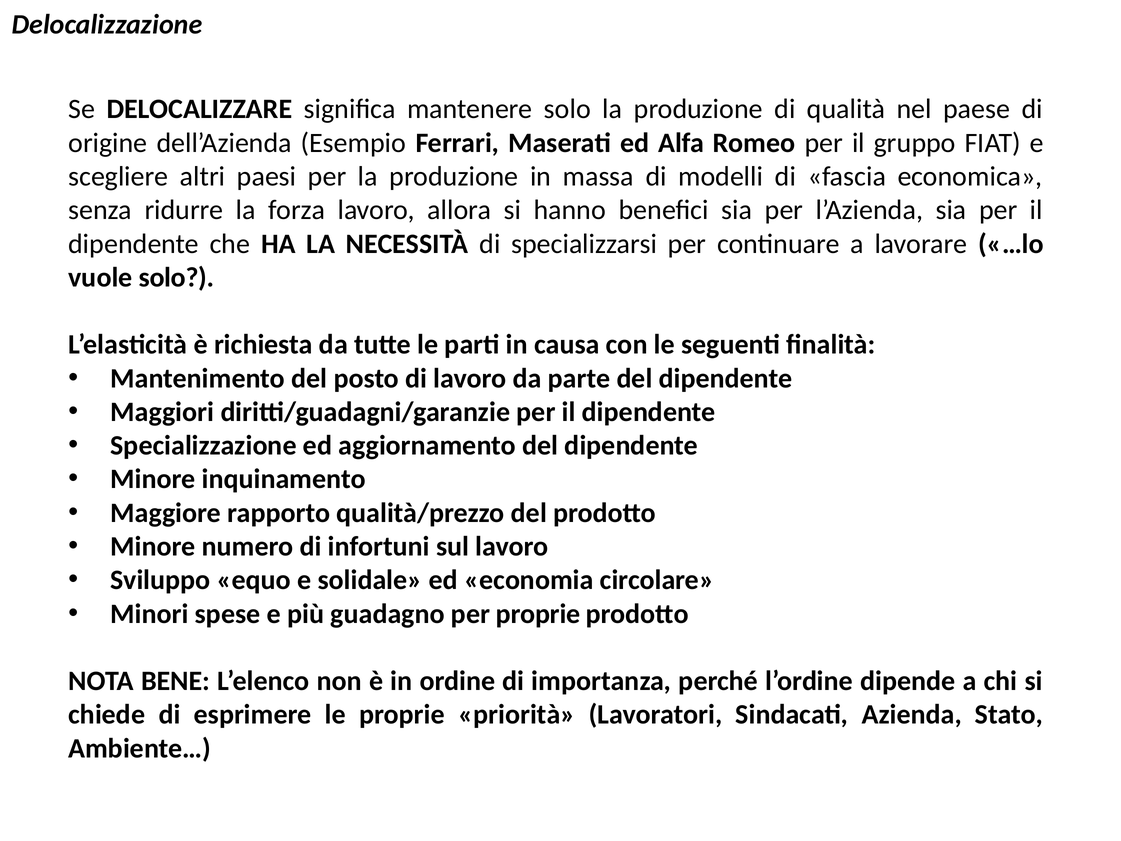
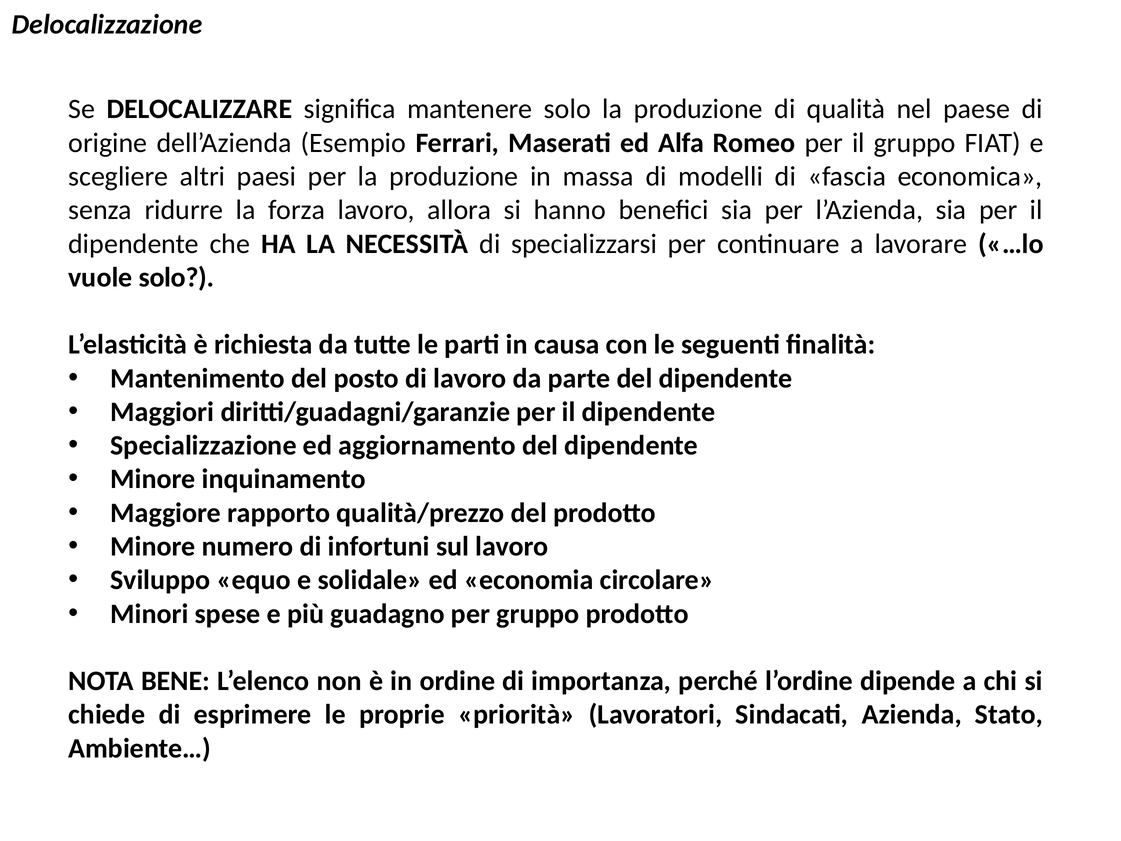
per proprie: proprie -> gruppo
